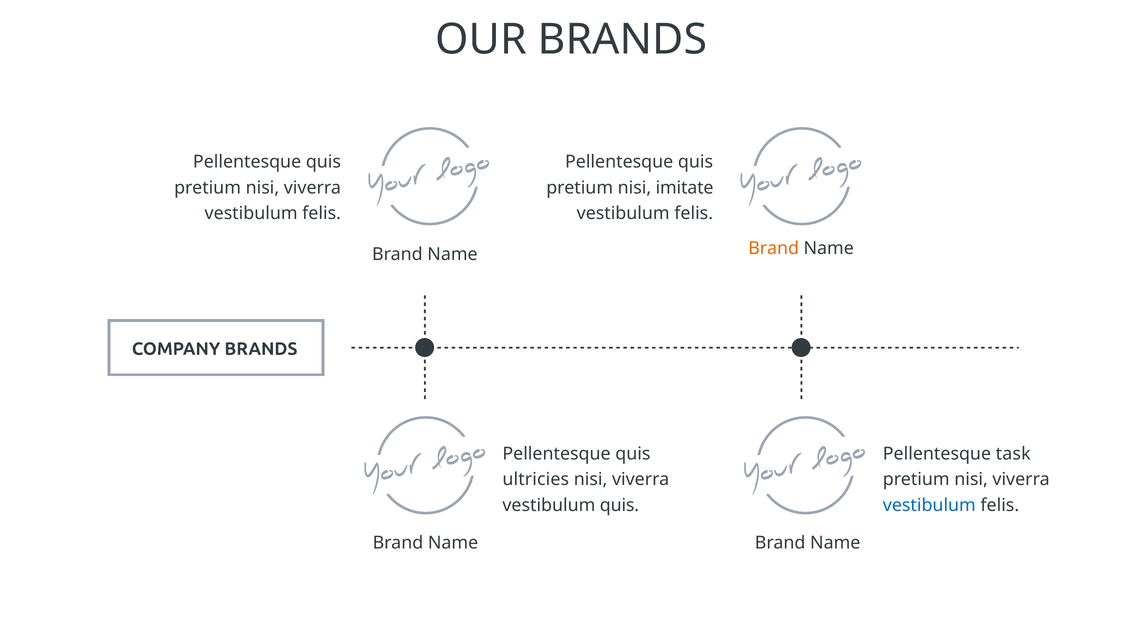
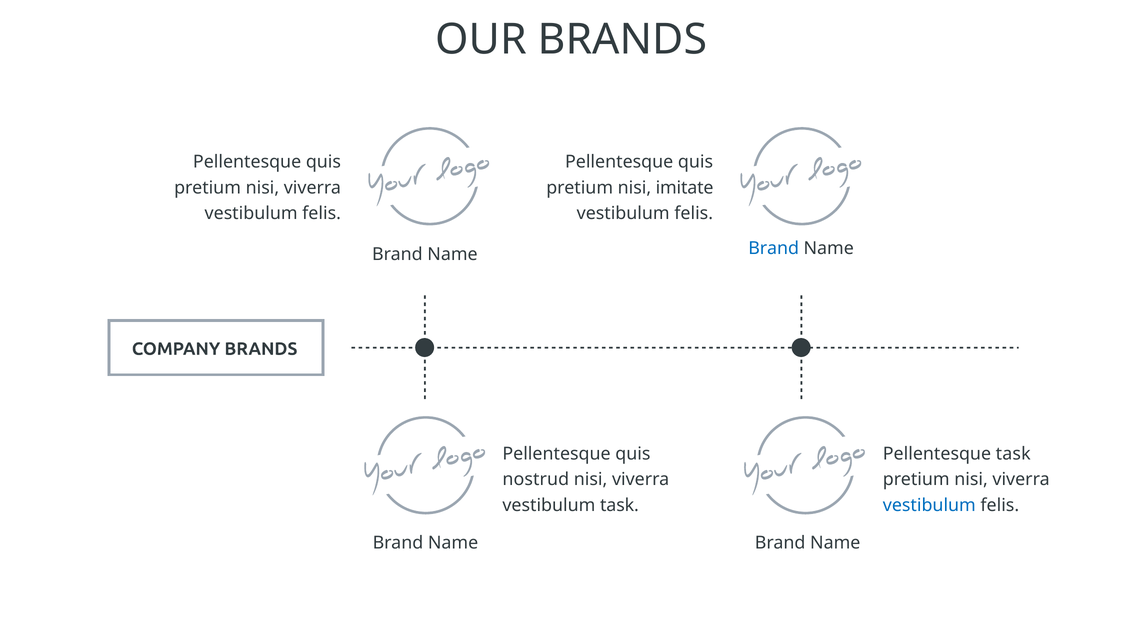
Brand at (774, 249) colour: orange -> blue
ultricies: ultricies -> nostrud
vestibulum quis: quis -> task
